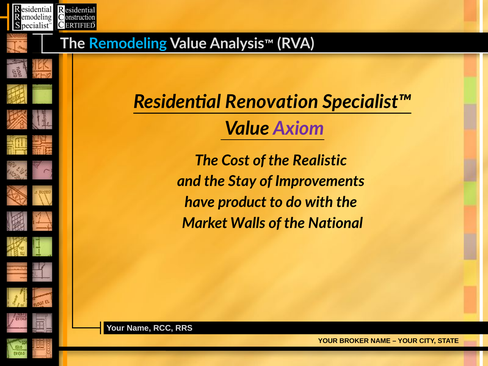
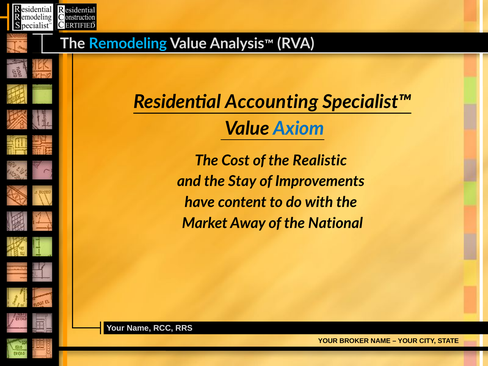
Renovation: Renovation -> Accounting
Axiom colour: purple -> blue
product: product -> content
Walls: Walls -> Away
